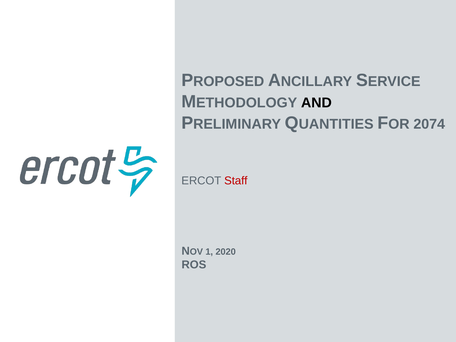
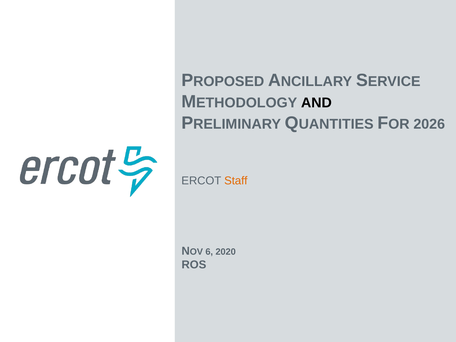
2074: 2074 -> 2026
Staff colour: red -> orange
1: 1 -> 6
